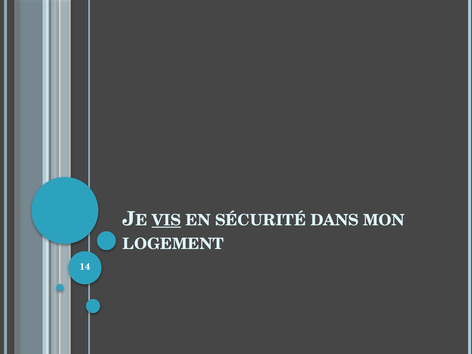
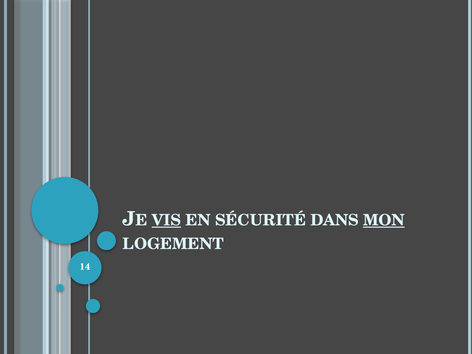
MON underline: none -> present
